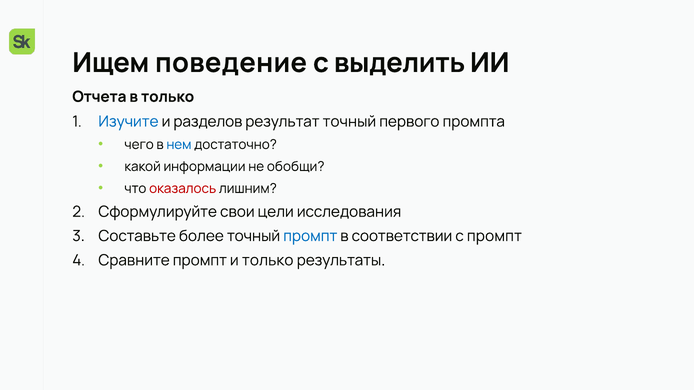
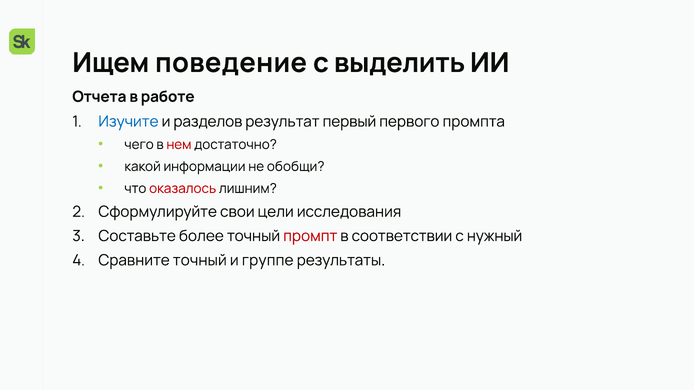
в только: только -> работе
результат точный: точный -> первый
нем colour: blue -> red
промпт at (310, 236) colour: blue -> red
с промпт: промпт -> нужный
Сравните промпт: промпт -> точный
и только: только -> группе
